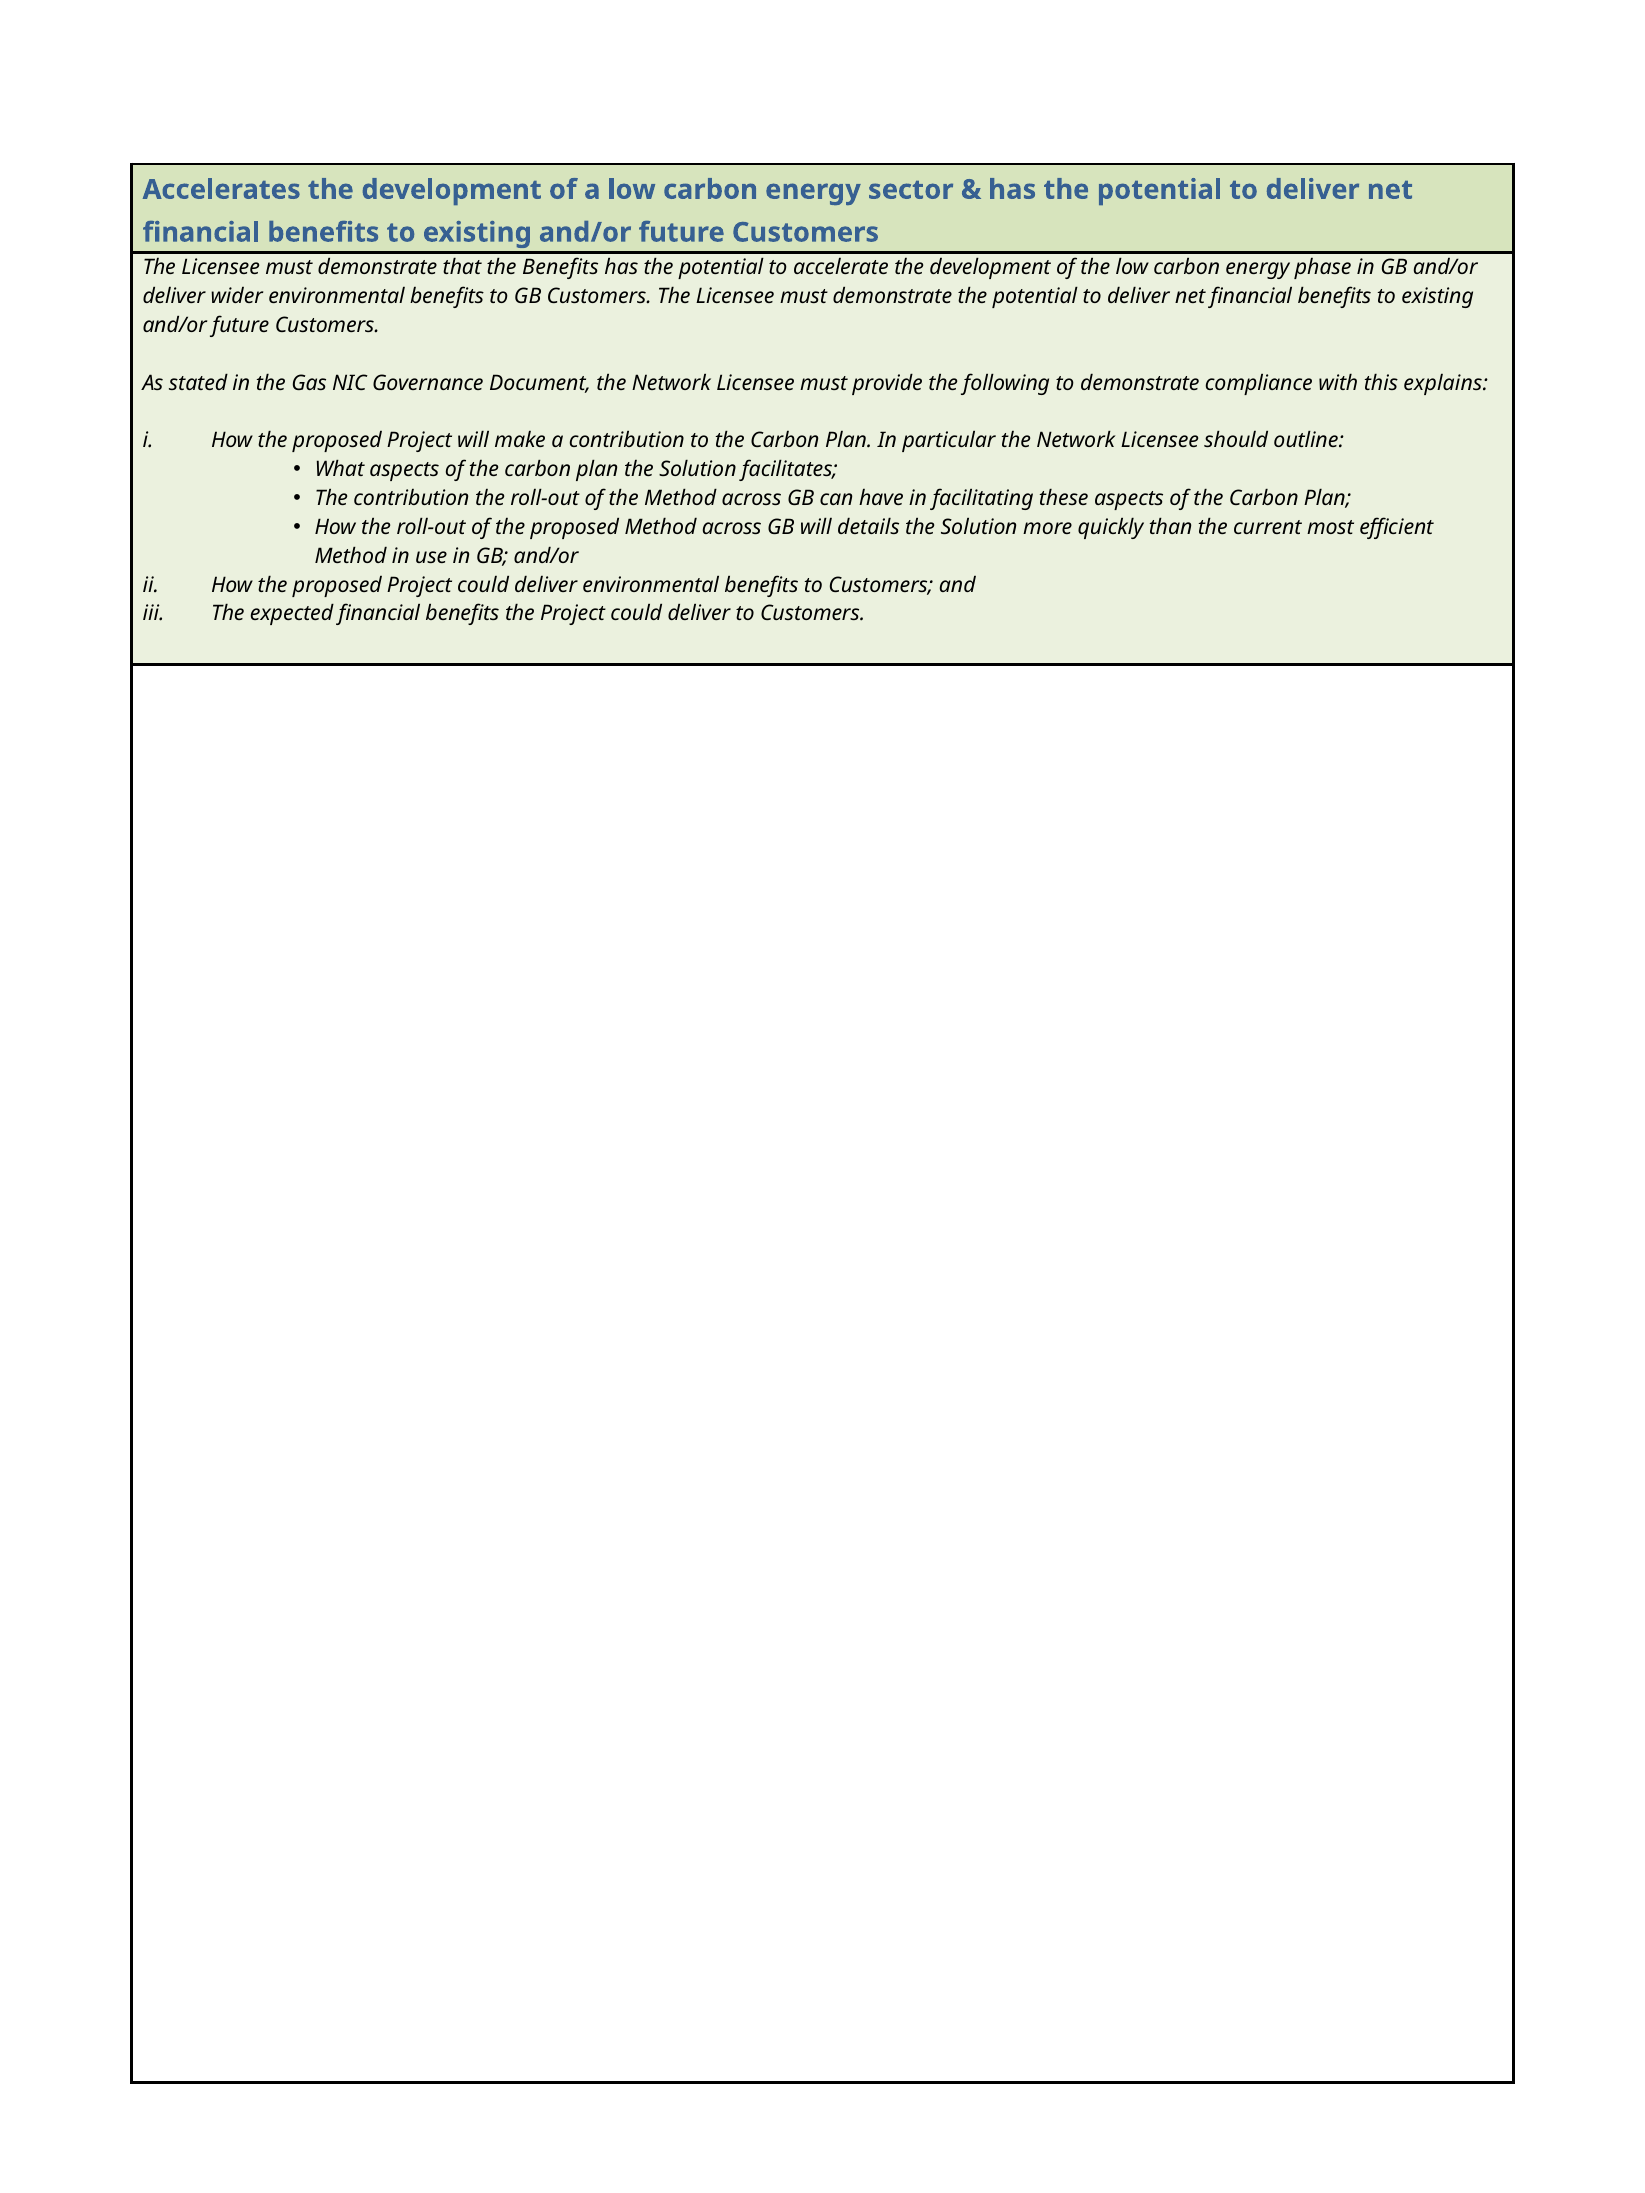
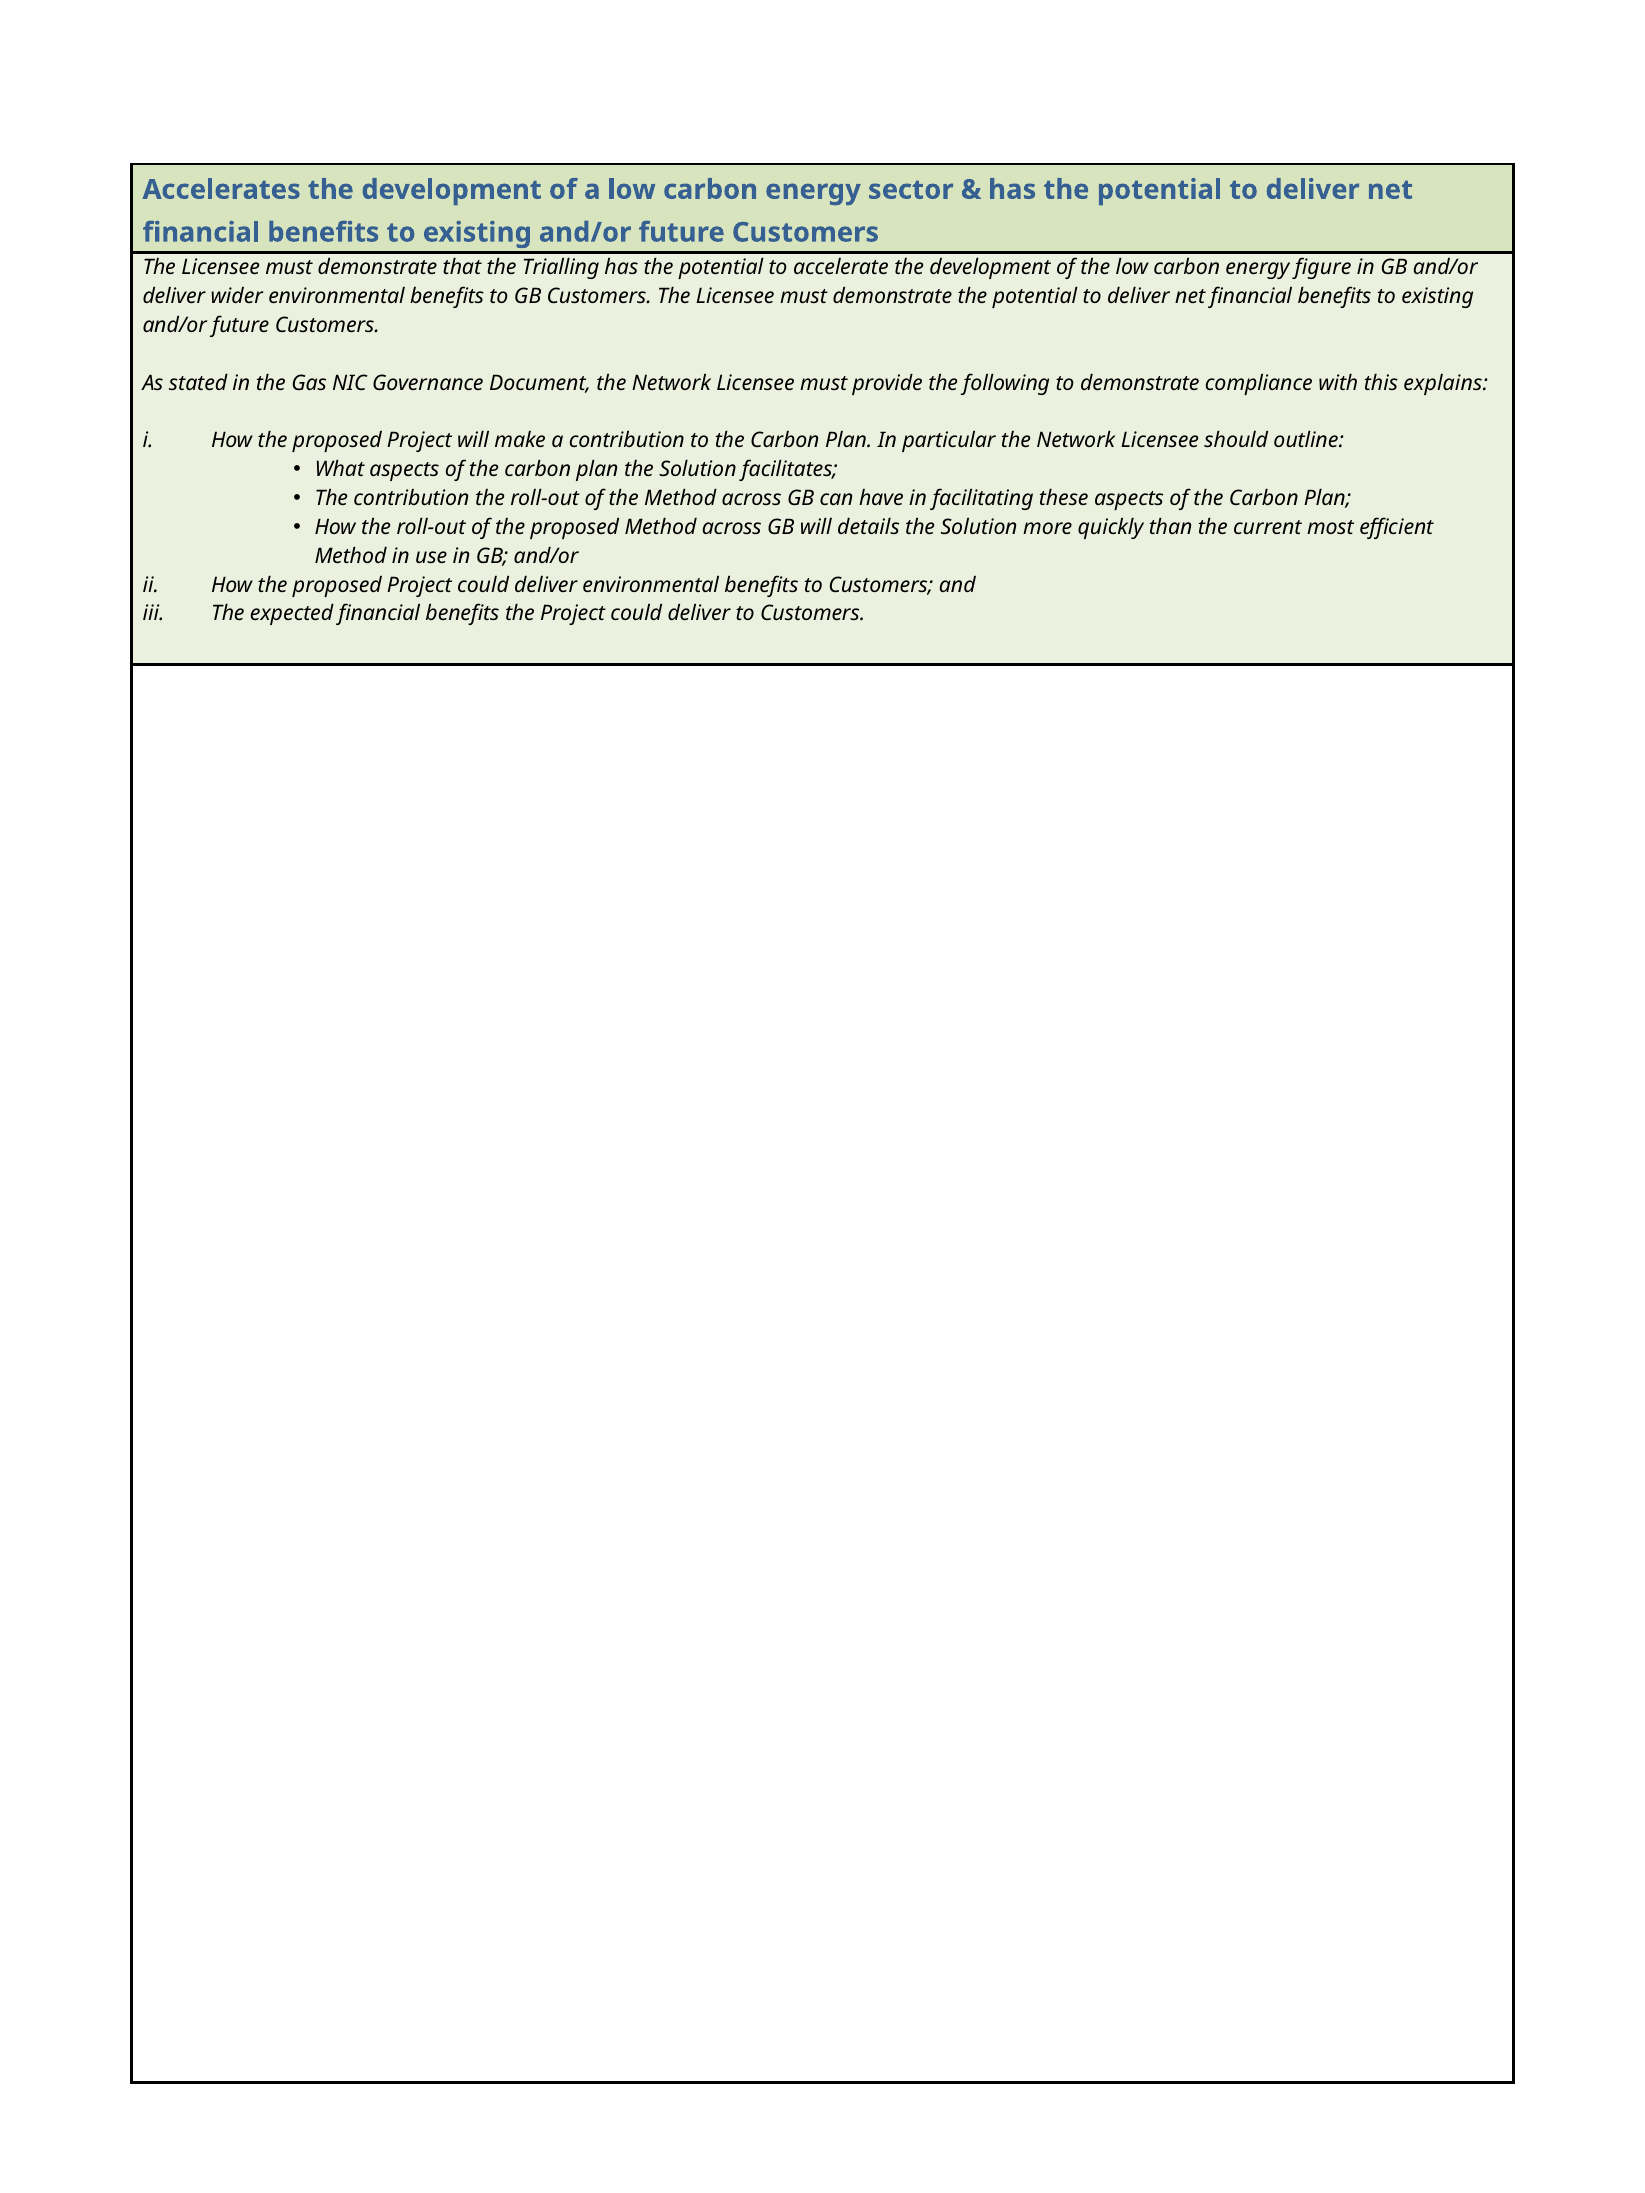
the Benefits: Benefits -> Trialling
phase: phase -> figure
